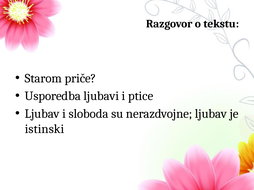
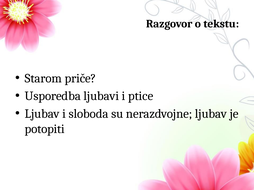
istinski: istinski -> potopiti
